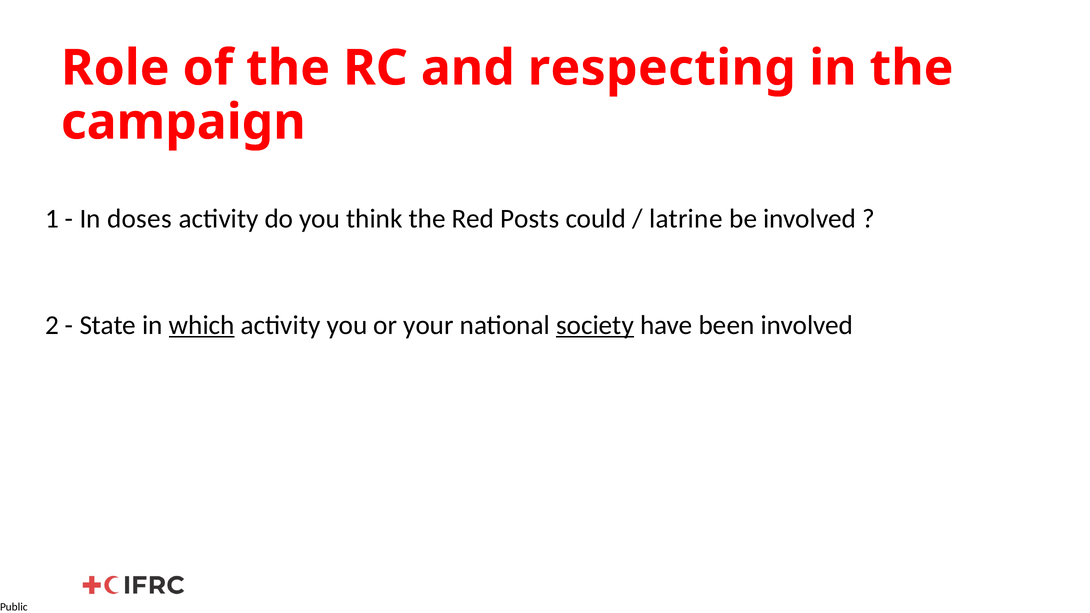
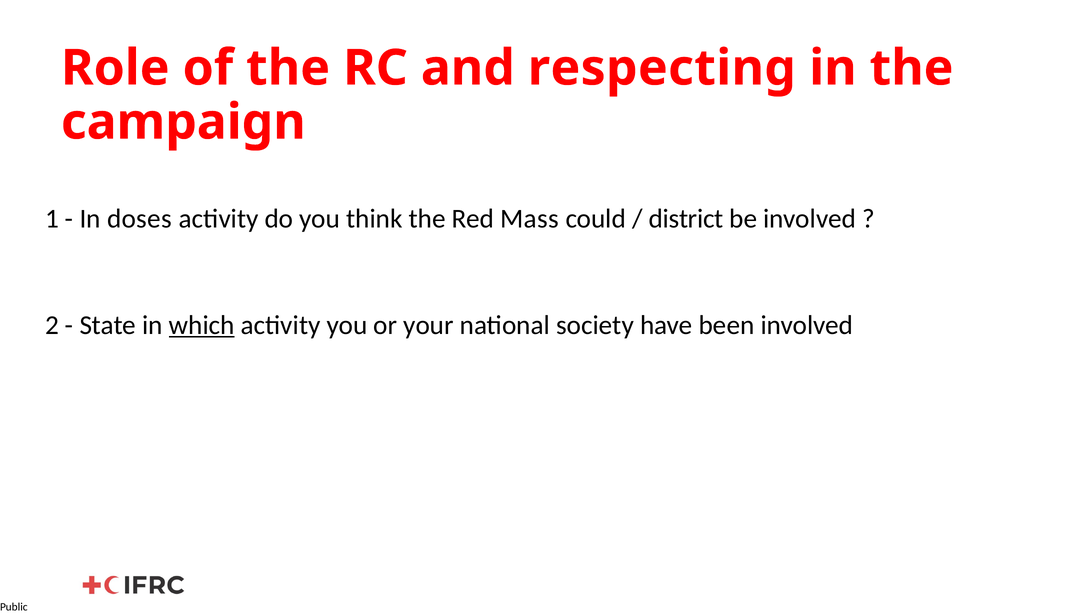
Posts: Posts -> Mass
latrine: latrine -> district
society underline: present -> none
